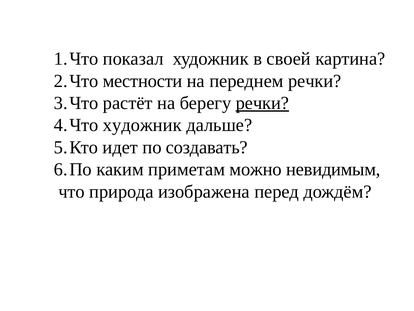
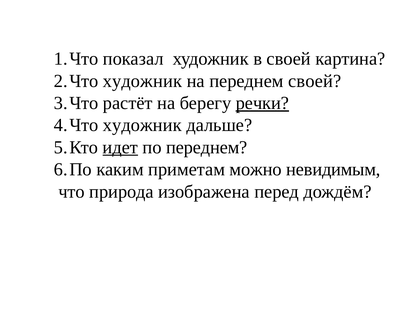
местности at (143, 81): местности -> художник
переднем речки: речки -> своей
идет underline: none -> present
по создавать: создавать -> переднем
